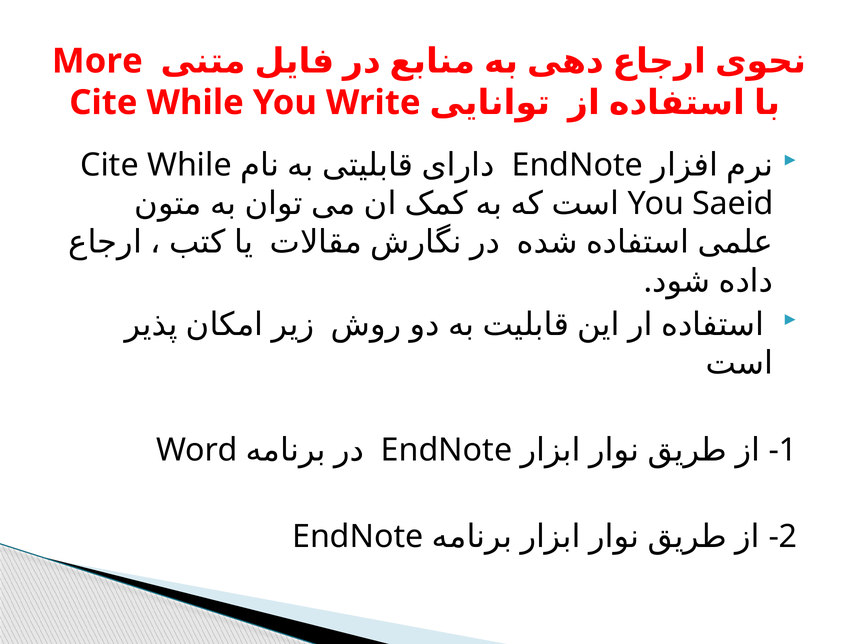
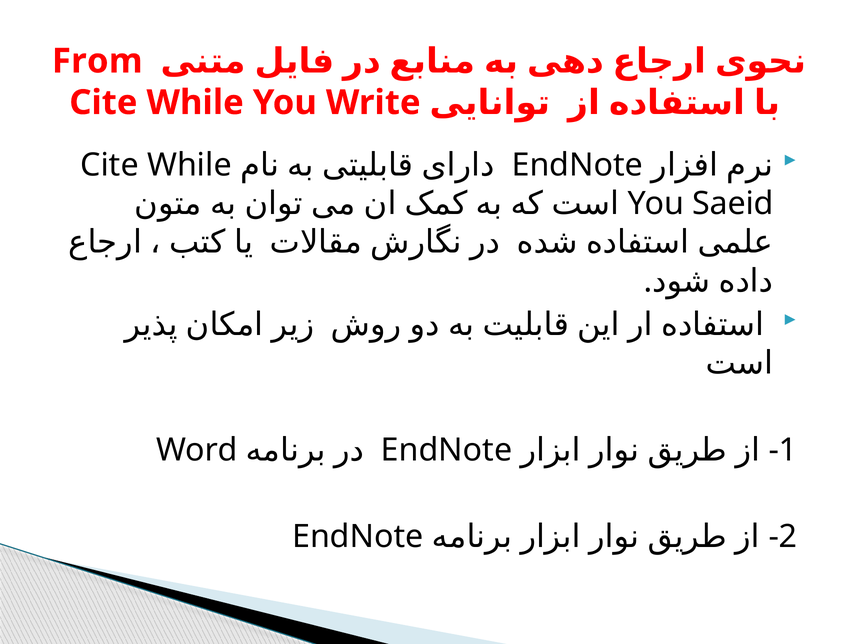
More: More -> From
